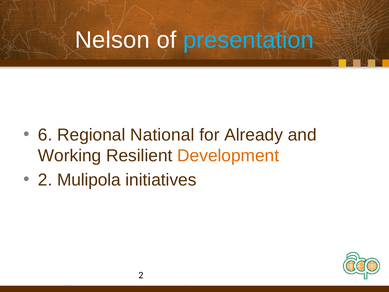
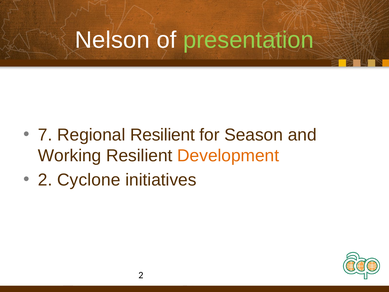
presentation colour: light blue -> light green
6: 6 -> 7
Regional National: National -> Resilient
Already: Already -> Season
Mulipola: Mulipola -> Cyclone
